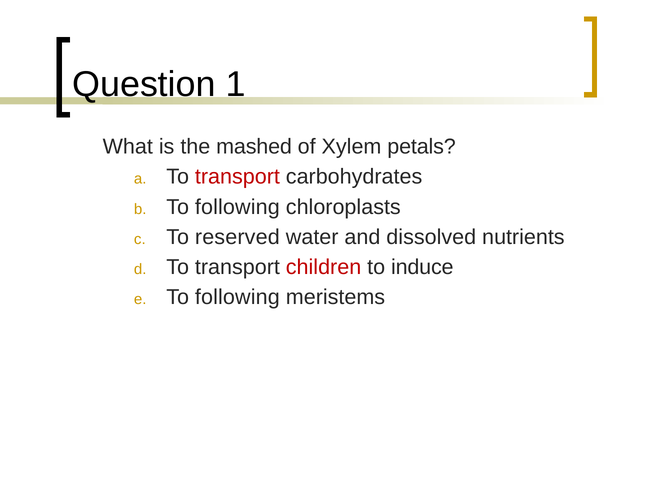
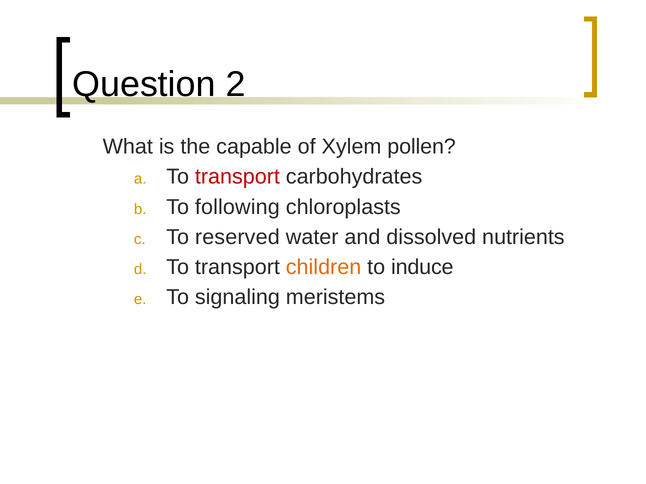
1: 1 -> 2
mashed: mashed -> capable
petals: petals -> pollen
children colour: red -> orange
following at (237, 298): following -> signaling
